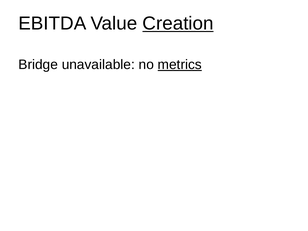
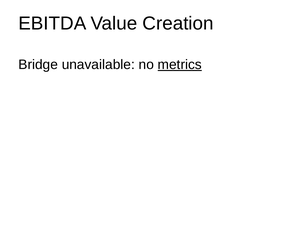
Creation underline: present -> none
